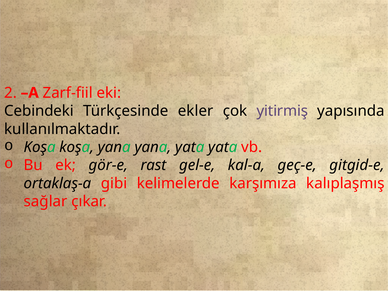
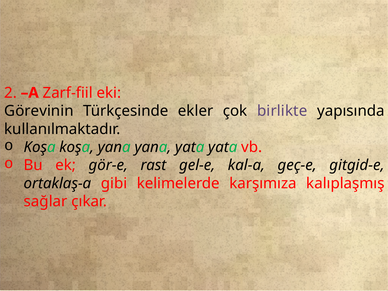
Cebindeki: Cebindeki -> Görevinin
yitirmiş: yitirmiş -> birlikte
